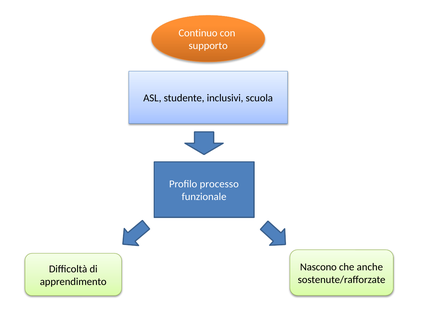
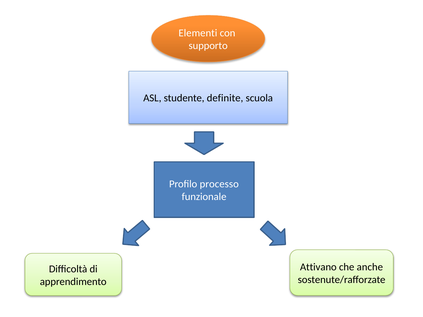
Continuo: Continuo -> Elementi
inclusivi: inclusivi -> definite
Nascono: Nascono -> Attivano
